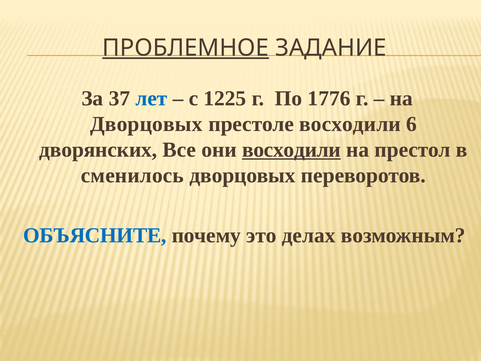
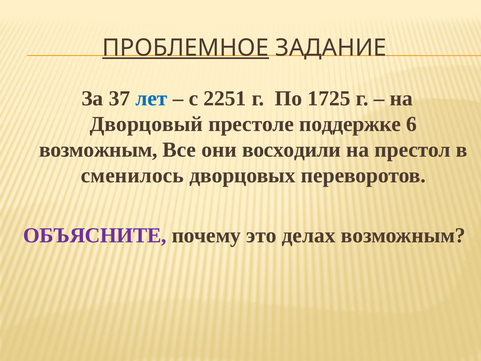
1225: 1225 -> 2251
1776: 1776 -> 1725
Дворцовых at (146, 124): Дворцовых -> Дворцовый
престоле восходили: восходили -> поддержке
дворянских at (98, 150): дворянских -> возможным
восходили at (292, 150) underline: present -> none
ОБЪЯСНИТЕ colour: blue -> purple
